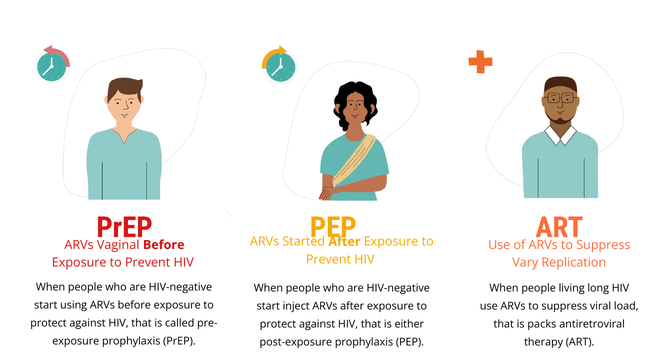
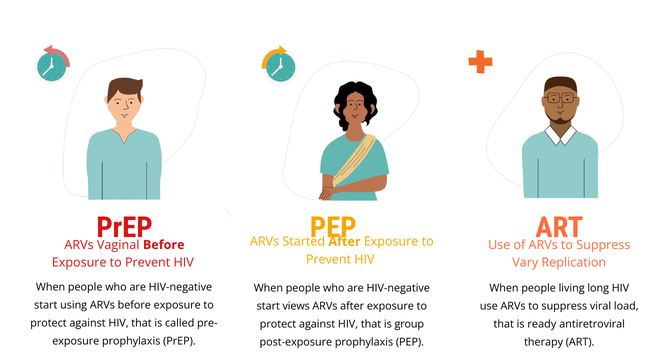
inject: inject -> views
either: either -> group
packs: packs -> ready
